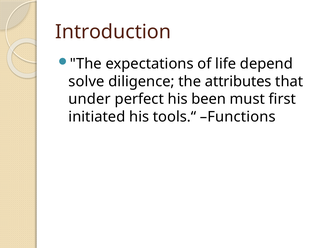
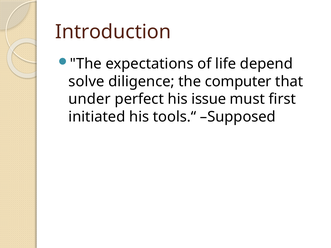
attributes: attributes -> computer
been: been -> issue
Functions: Functions -> Supposed
